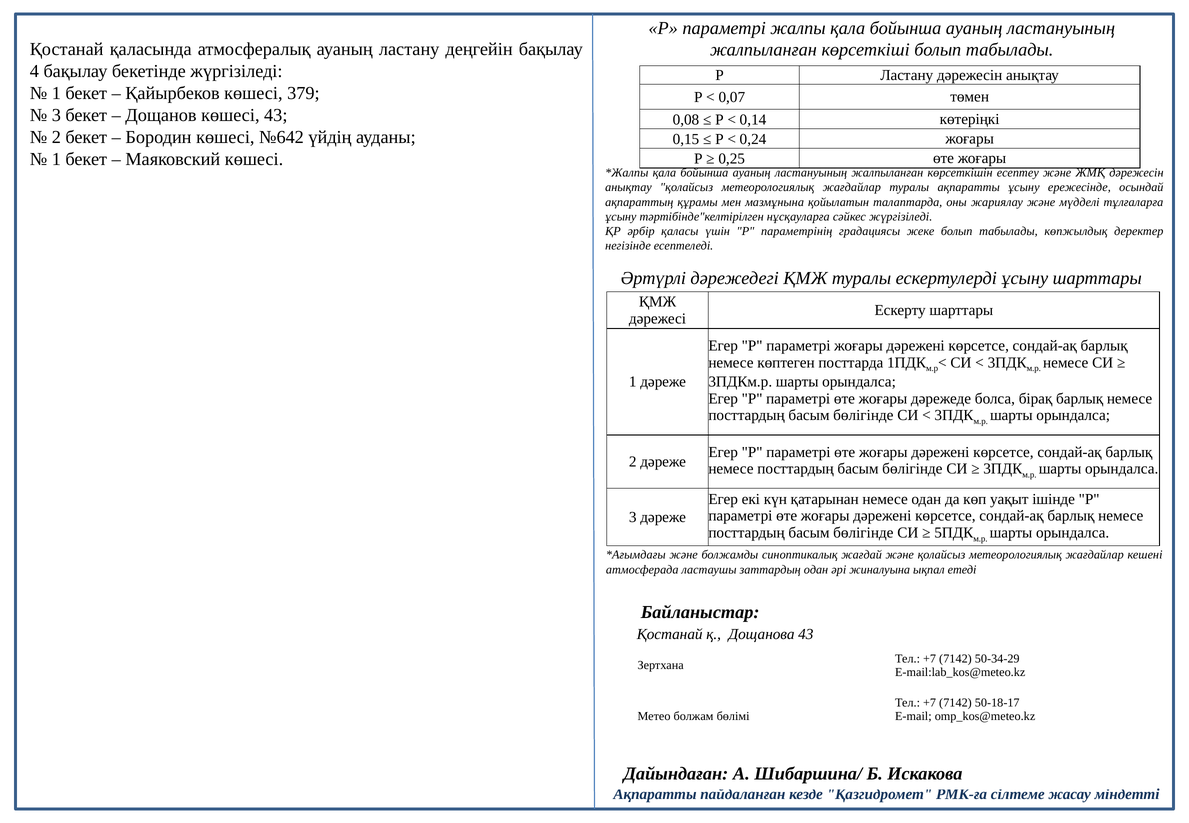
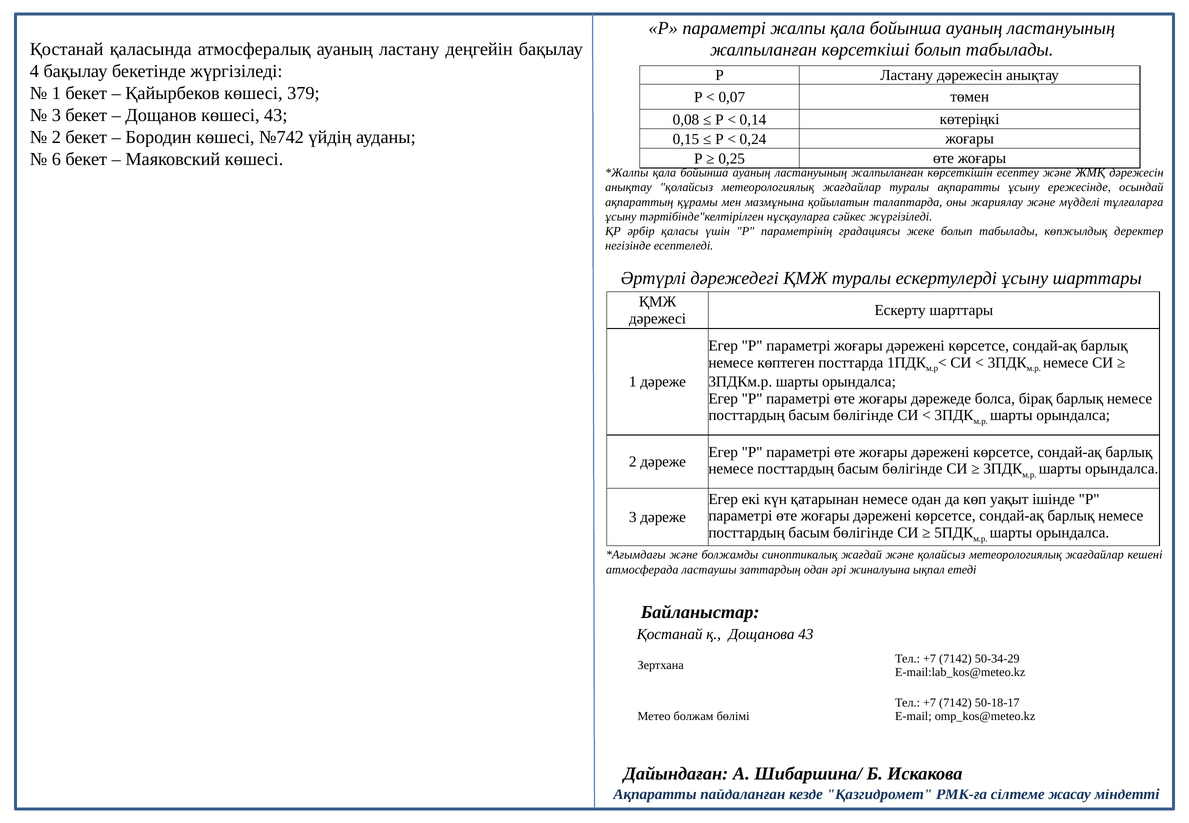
№642: №642 -> №742
1 at (56, 159): 1 -> 6
